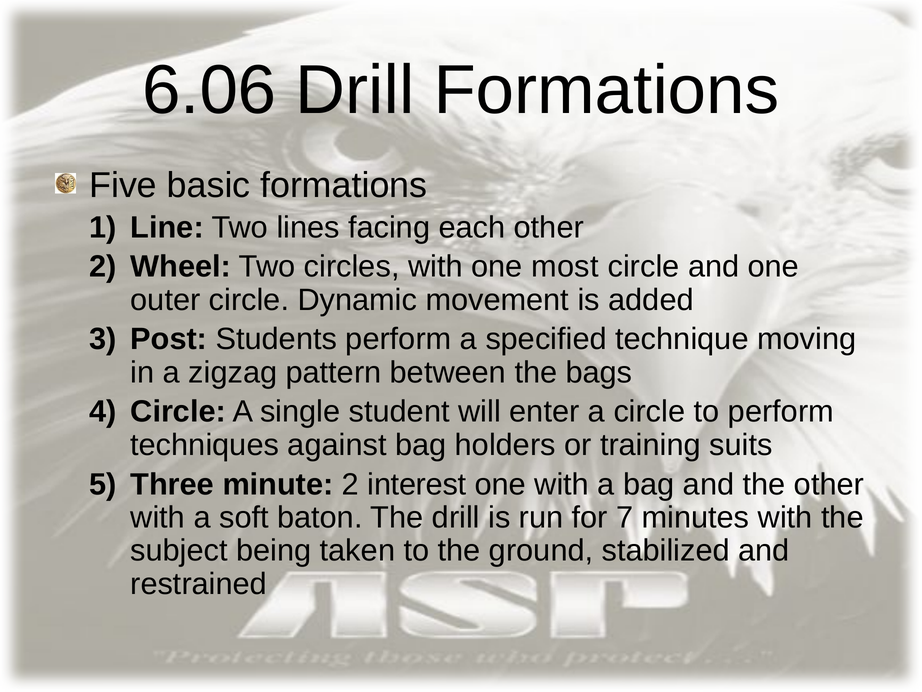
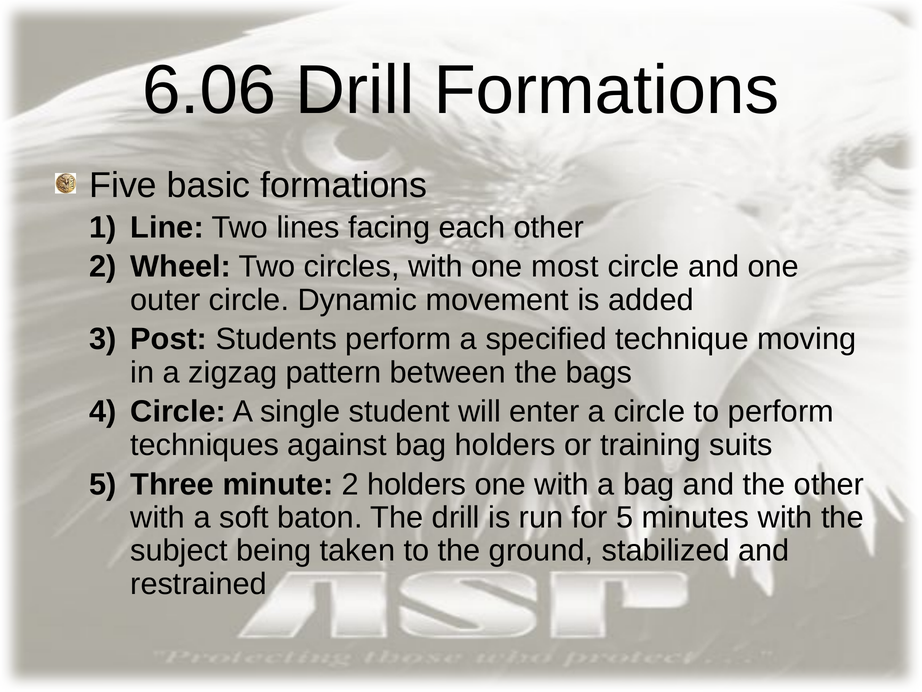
2 interest: interest -> holders
for 7: 7 -> 5
